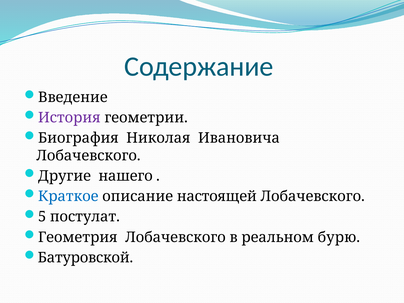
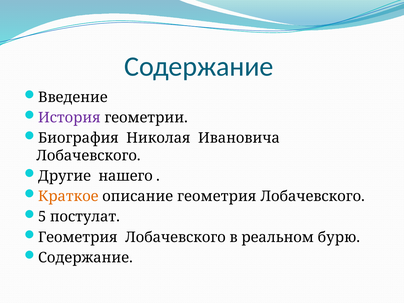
Краткое colour: blue -> orange
описание настоящей: настоящей -> геометрия
Батуровской at (85, 258): Батуровской -> Содержание
